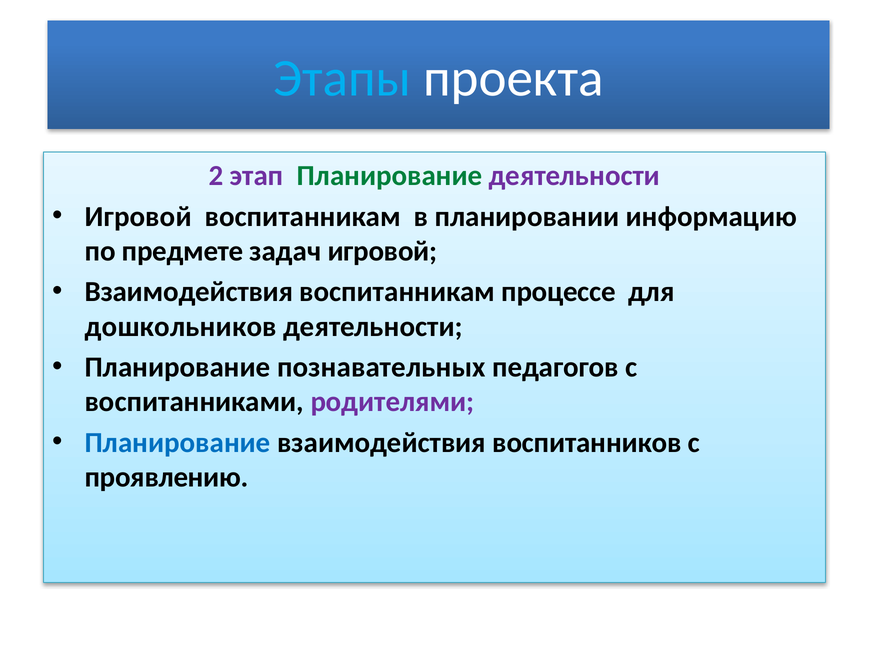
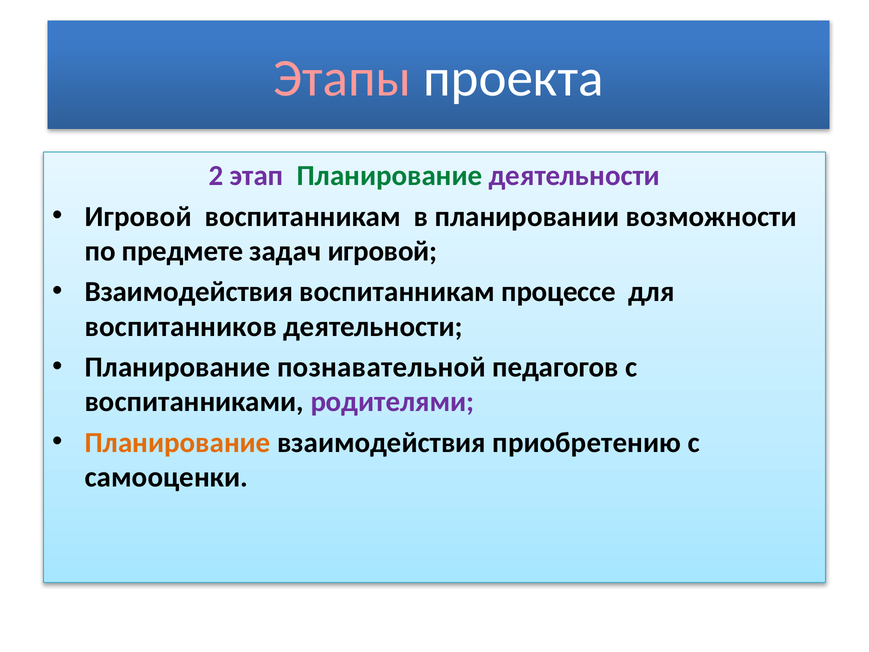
Этапы colour: light blue -> pink
информацию: информацию -> возможности
дошкольников: дошкольников -> воспитанников
познавательных: познавательных -> познавательной
Планирование at (178, 442) colour: blue -> orange
воспитанников: воспитанников -> приобретению
проявлению: проявлению -> самооценки
